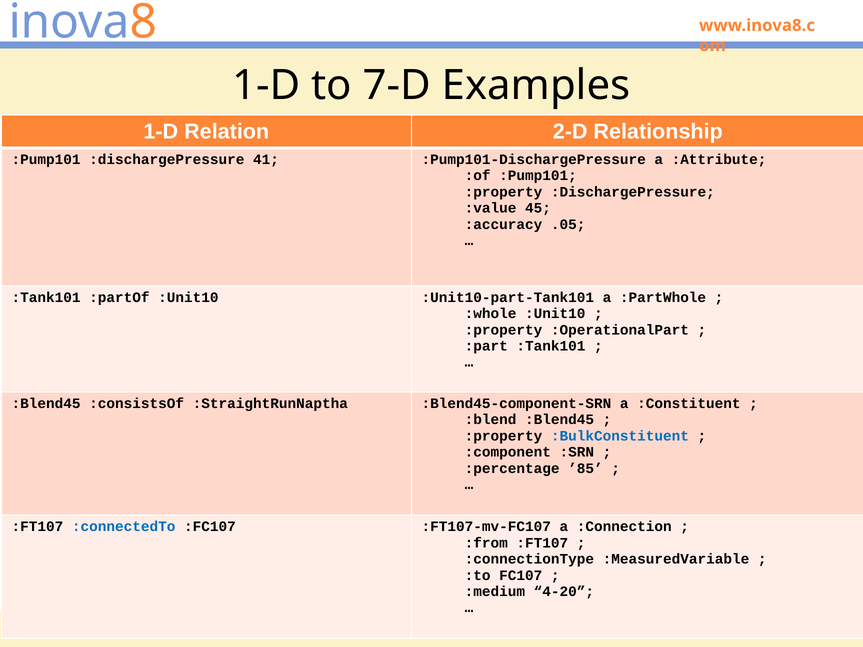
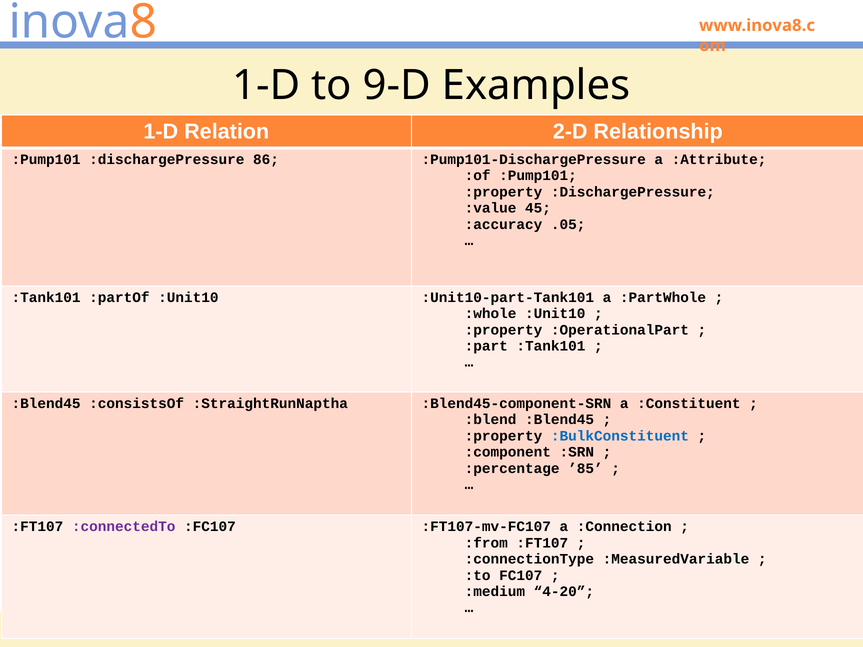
7-D: 7-D -> 9-D
41: 41 -> 86
:connectedTo colour: blue -> purple
